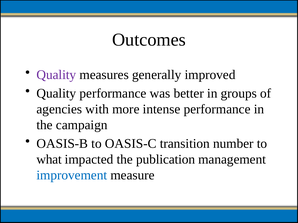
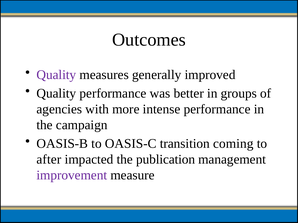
number: number -> coming
what: what -> after
improvement colour: blue -> purple
